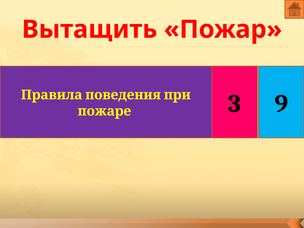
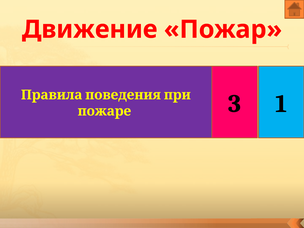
Вытащить: Вытащить -> Движение
9: 9 -> 1
